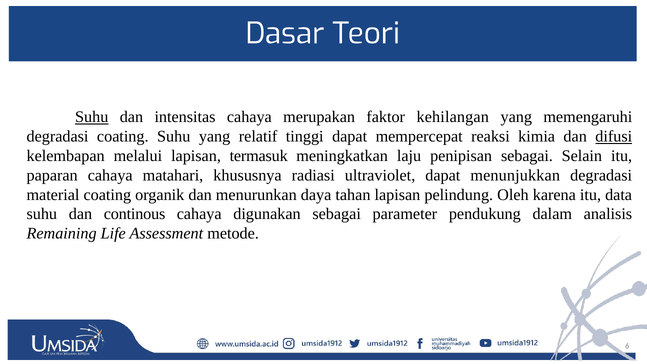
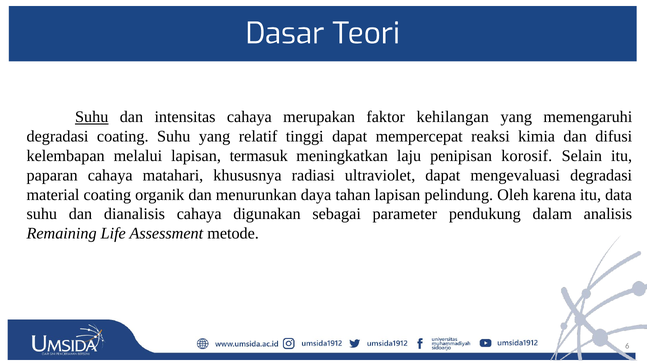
difusi underline: present -> none
penipisan sebagai: sebagai -> korosif
menunjukkan: menunjukkan -> mengevaluasi
continous: continous -> dianalisis
